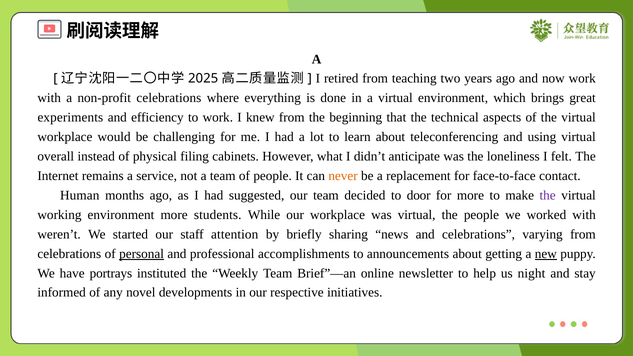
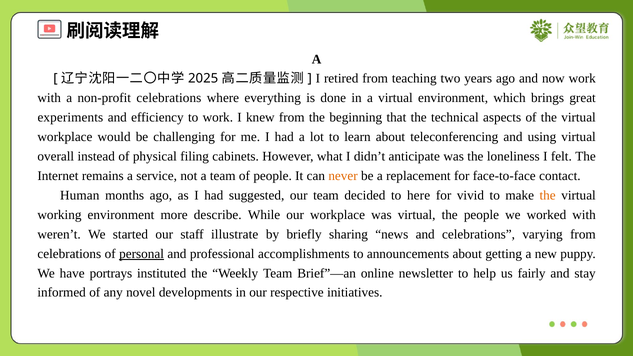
door: door -> here
for more: more -> vivid
the at (548, 195) colour: purple -> orange
students: students -> describe
attention: attention -> illustrate
new underline: present -> none
night: night -> fairly
